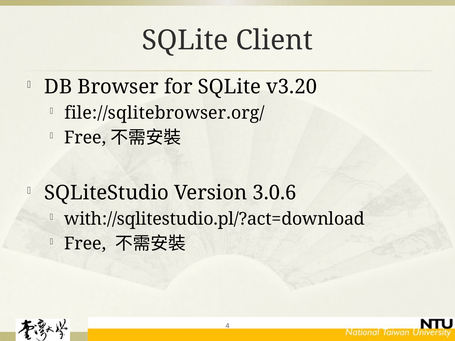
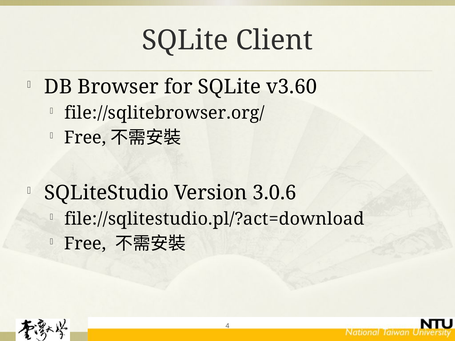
v3.20: v3.20 -> v3.60
with://sqlitestudio.pl/?act=download: with://sqlitestudio.pl/?act=download -> file://sqlitestudio.pl/?act=download
